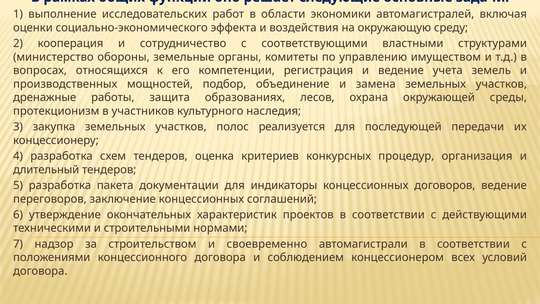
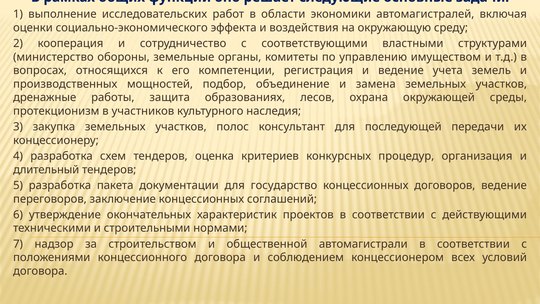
реализуется: реализуется -> консультант
индикаторы: индикаторы -> государство
своевременно: своевременно -> общественной
